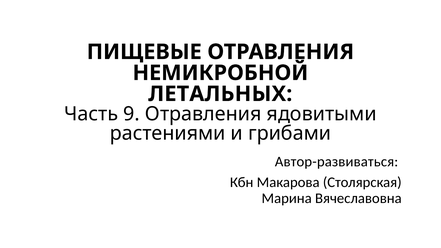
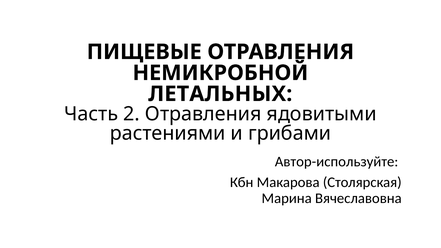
9: 9 -> 2
Автор-развиваться: Автор-развиваться -> Автор-используйте
